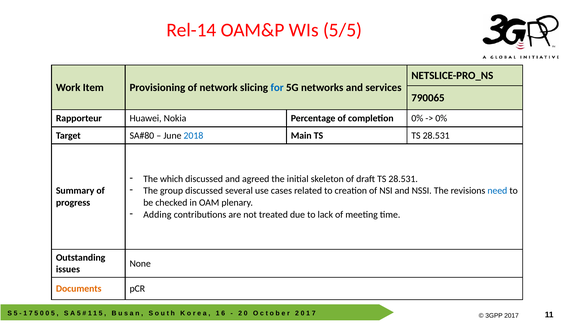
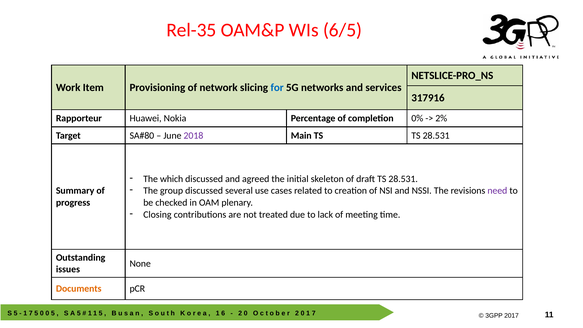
Rel-14: Rel-14 -> Rel-35
5/5: 5/5 -> 6/5
790065: 790065 -> 317916
0% at (441, 118): 0% -> 2%
2018 colour: blue -> purple
need colour: blue -> purple
Adding: Adding -> Closing
